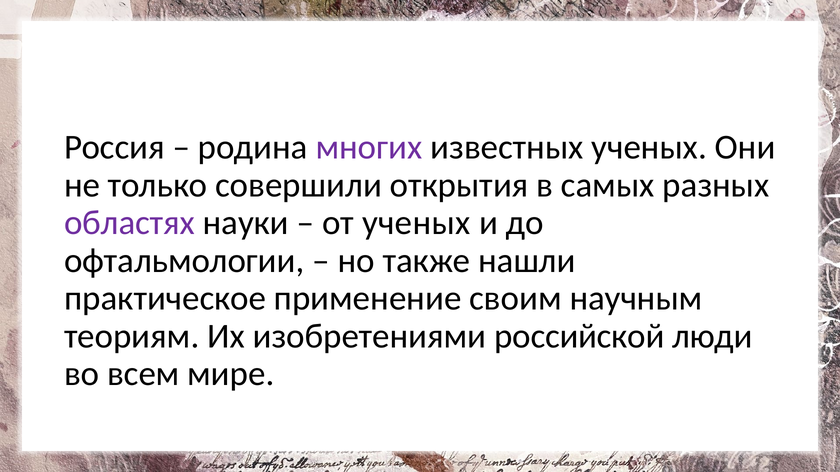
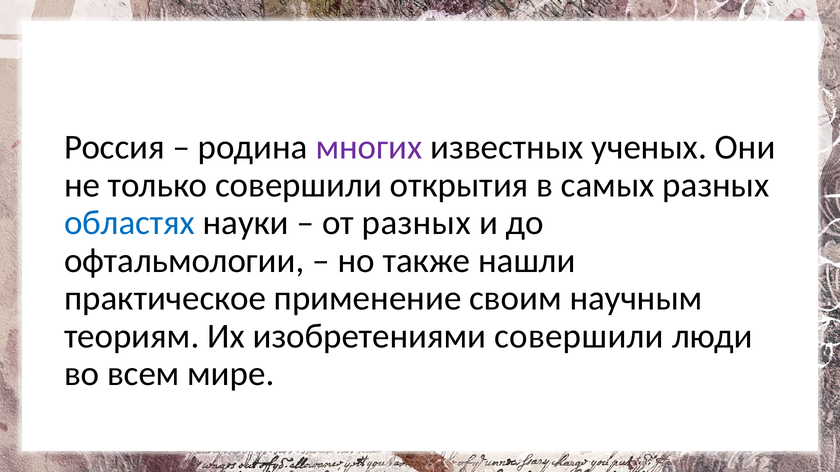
областях colour: purple -> blue
от ученых: ученых -> разных
изобретениями российской: российской -> совершили
